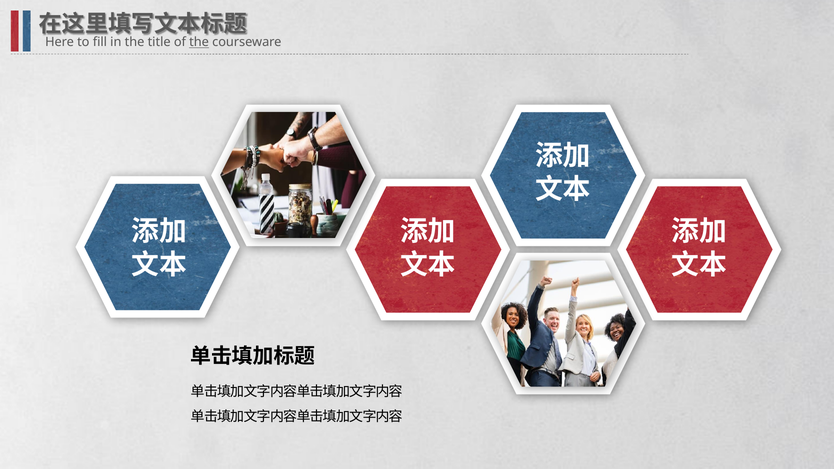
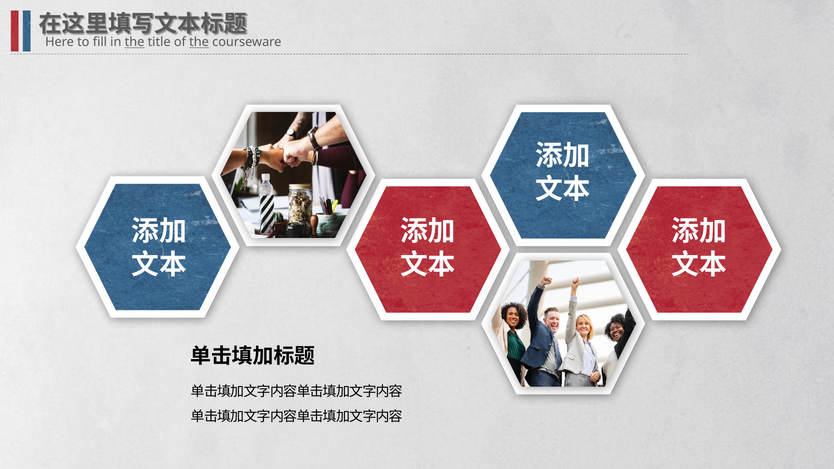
the at (135, 42) underline: none -> present
